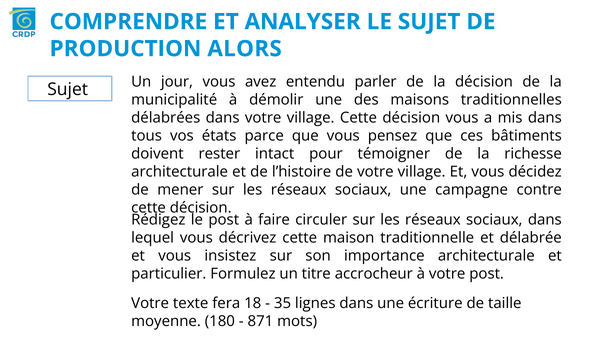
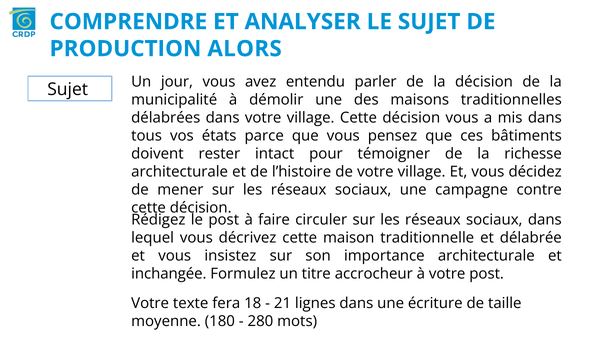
particulier: particulier -> inchangée
35: 35 -> 21
871: 871 -> 280
